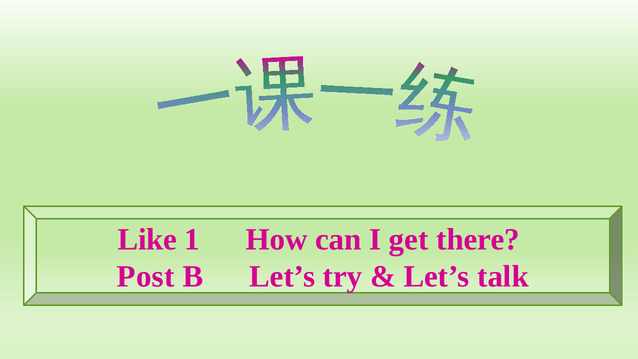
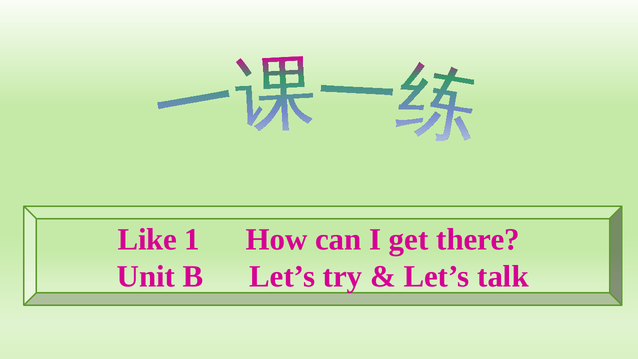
Post: Post -> Unit
